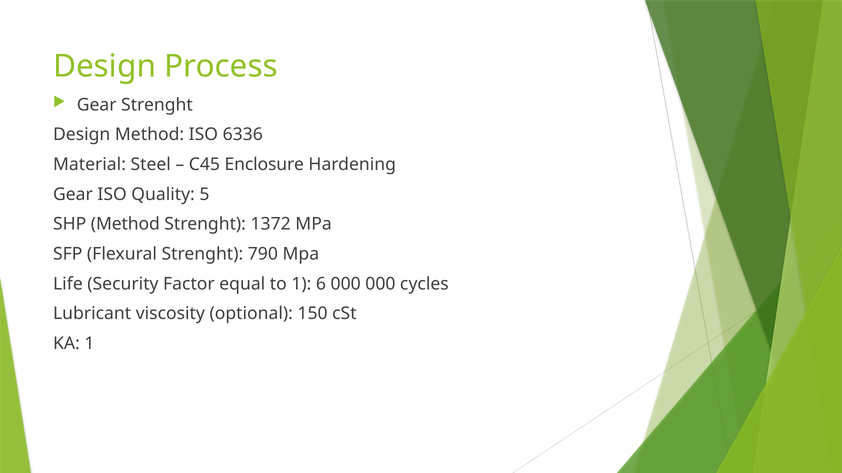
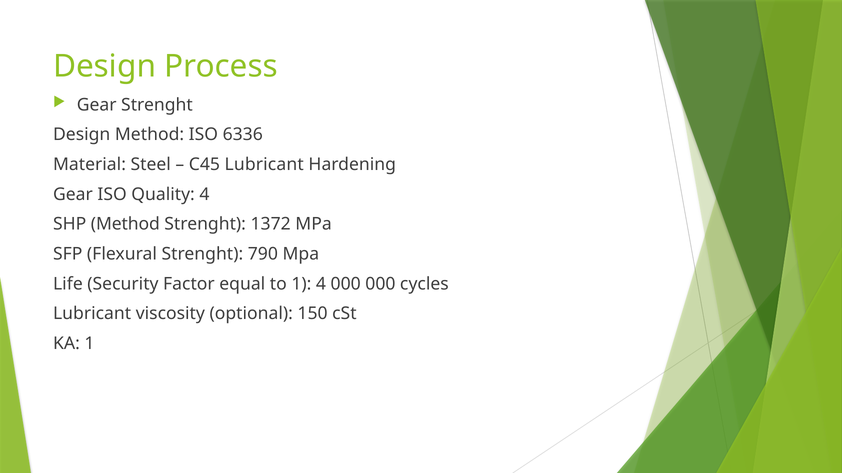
C45 Enclosure: Enclosure -> Lubricant
Quality 5: 5 -> 4
1 6: 6 -> 4
